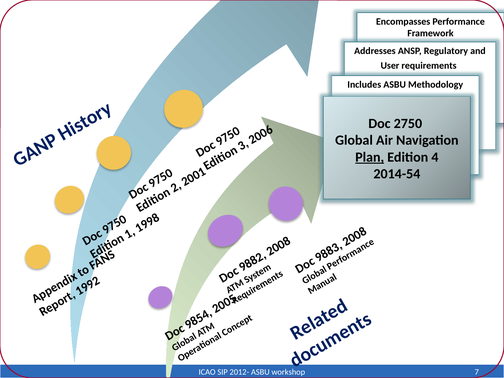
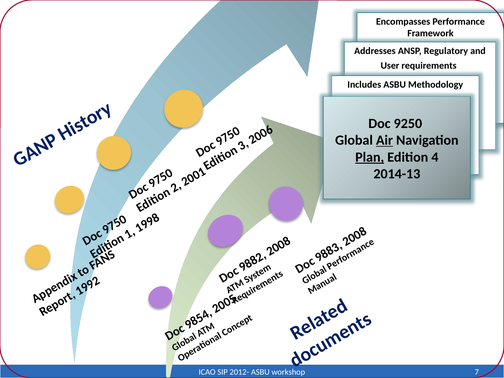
2750: 2750 -> 9250
Air underline: none -> present
2014-54: 2014-54 -> 2014-13
